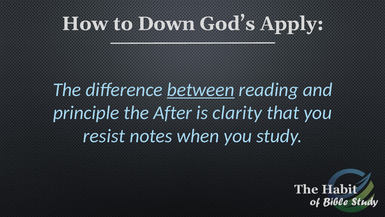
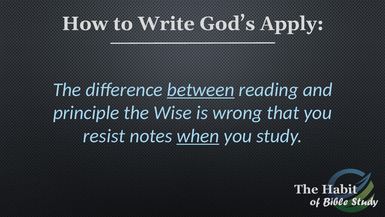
Down: Down -> Write
After: After -> Wise
clarity: clarity -> wrong
when underline: none -> present
